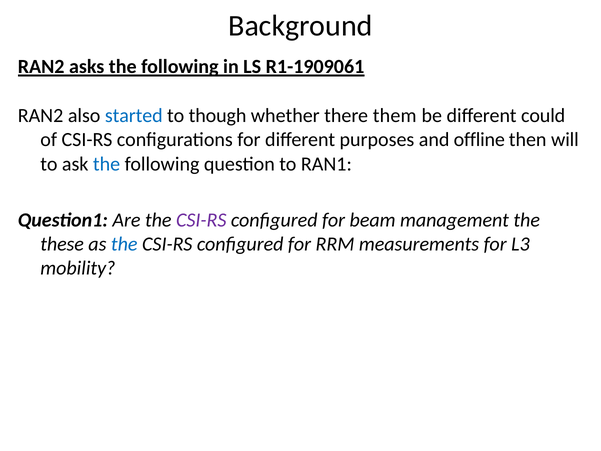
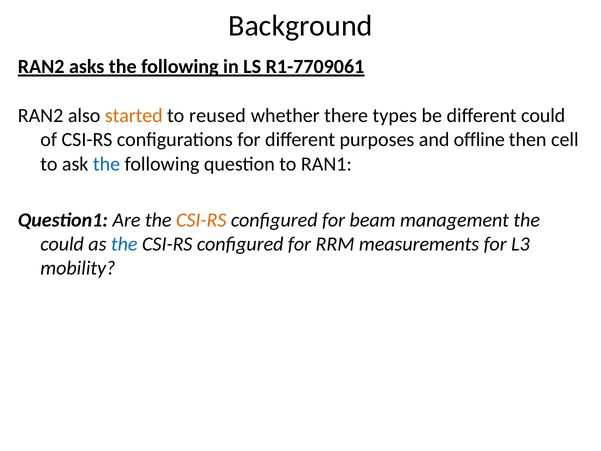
R1-1909061: R1-1909061 -> R1-7709061
started colour: blue -> orange
though: though -> reused
them: them -> types
will: will -> cell
CSI-RS at (201, 220) colour: purple -> orange
these at (62, 244): these -> could
